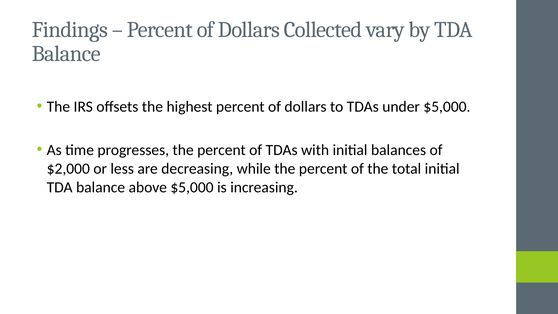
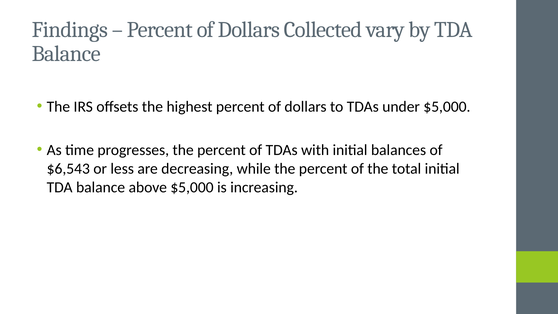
$2,000: $2,000 -> $6,543
